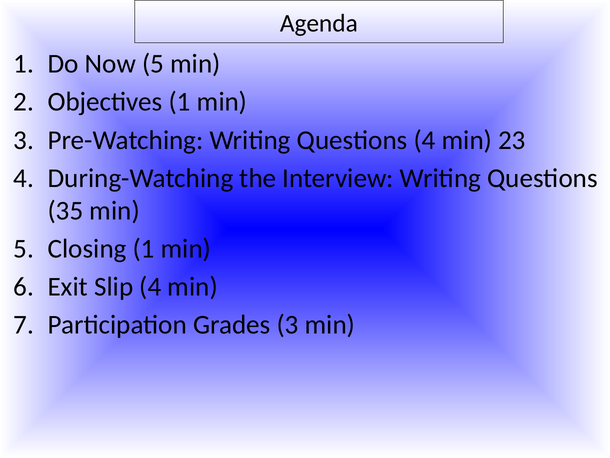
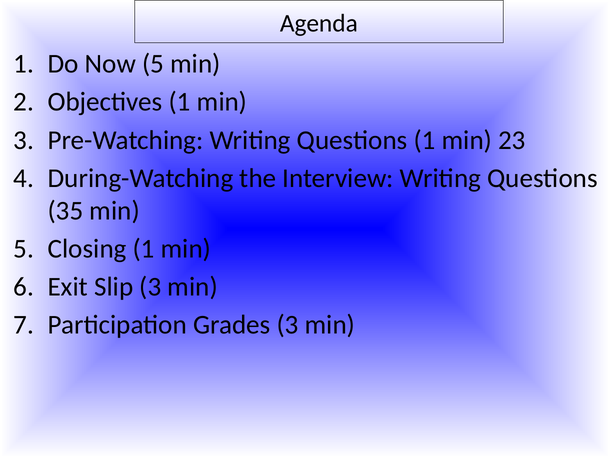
Questions 4: 4 -> 1
Slip 4: 4 -> 3
